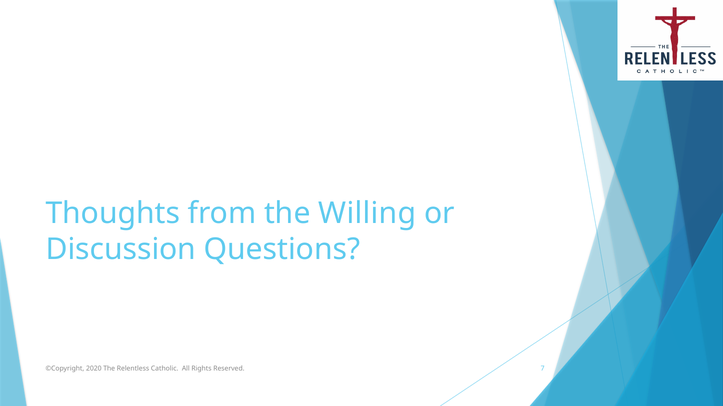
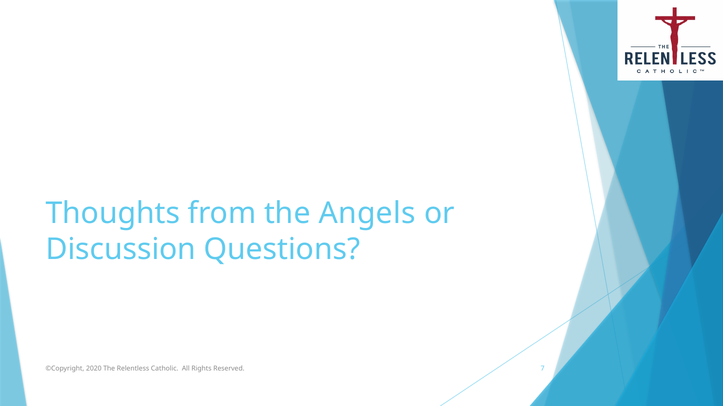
Willing: Willing -> Angels
